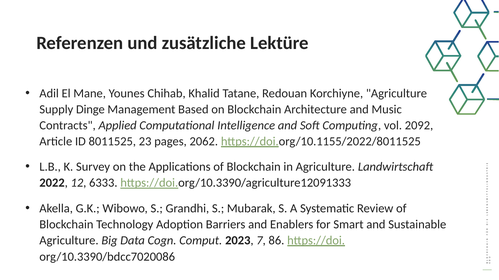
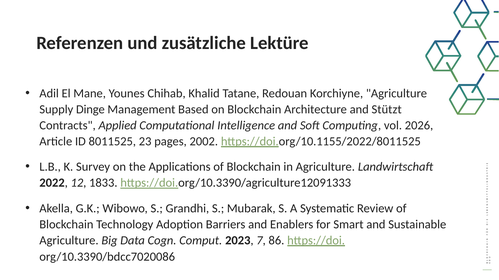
Music: Music -> Stützt
2092: 2092 -> 2026
2062: 2062 -> 2002
6333: 6333 -> 1833
